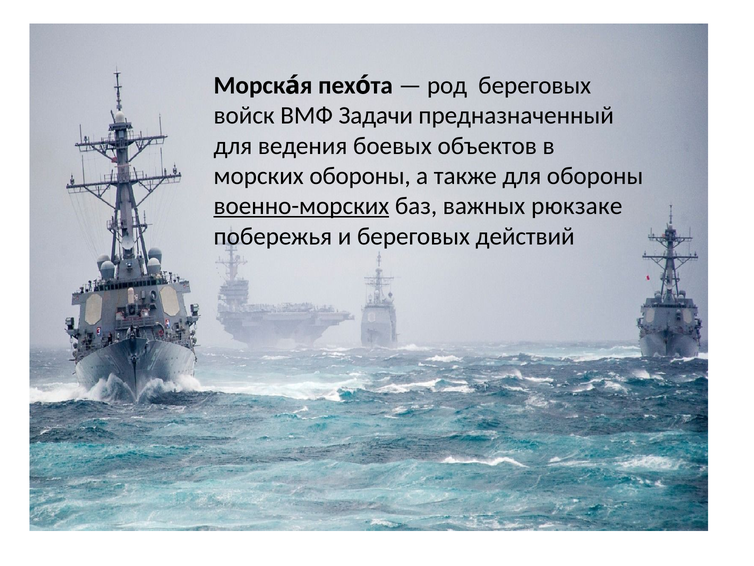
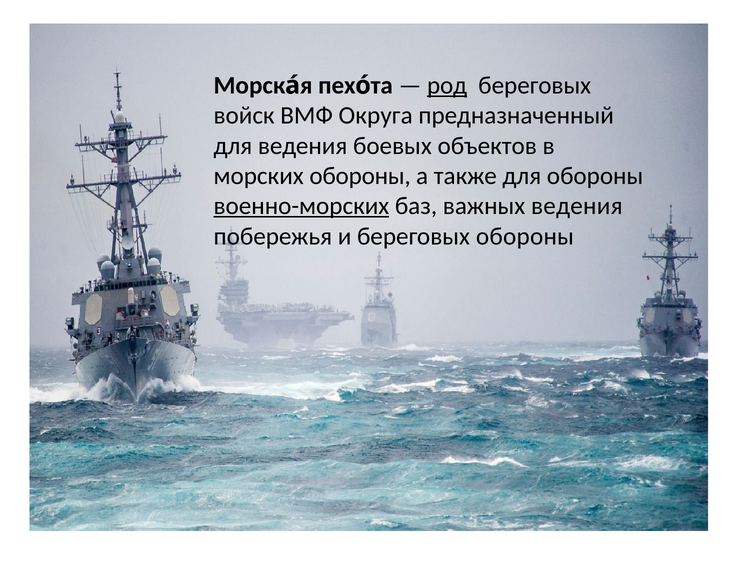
род underline: none -> present
Задачи: Задачи -> Округа
важных рюкзаке: рюкзаке -> ведения
береговых действий: действий -> обороны
